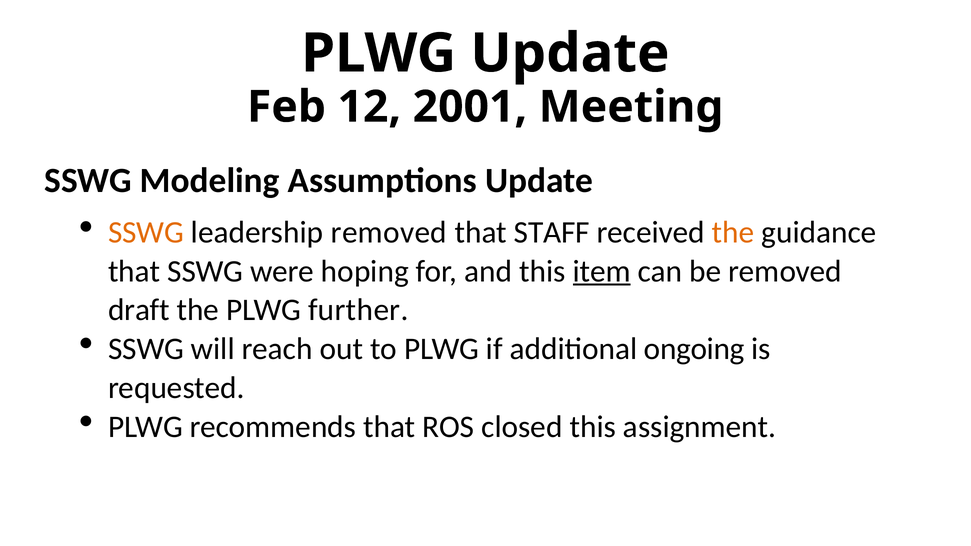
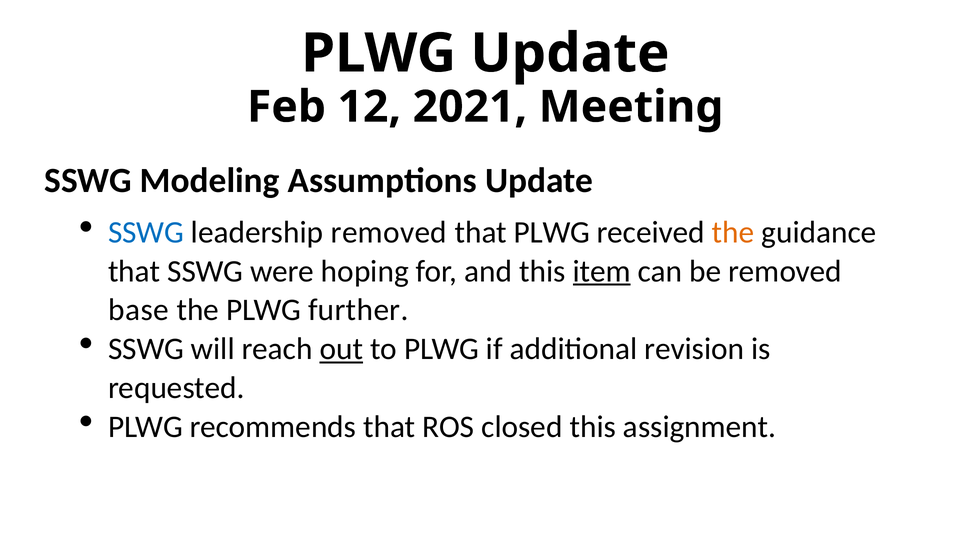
2001: 2001 -> 2021
SSWG at (146, 232) colour: orange -> blue
that STAFF: STAFF -> PLWG
draft: draft -> base
out underline: none -> present
ongoing: ongoing -> revision
